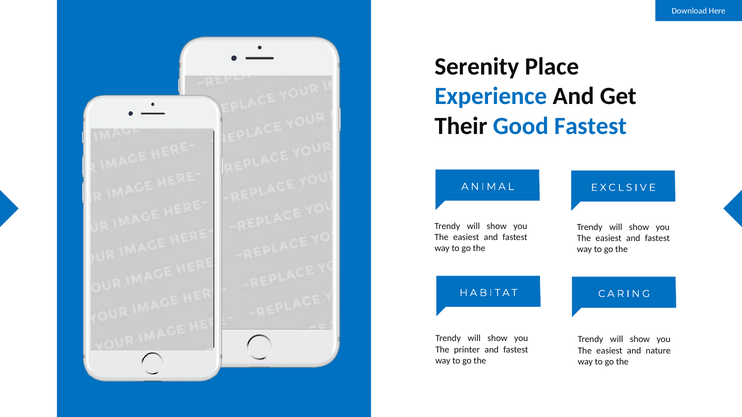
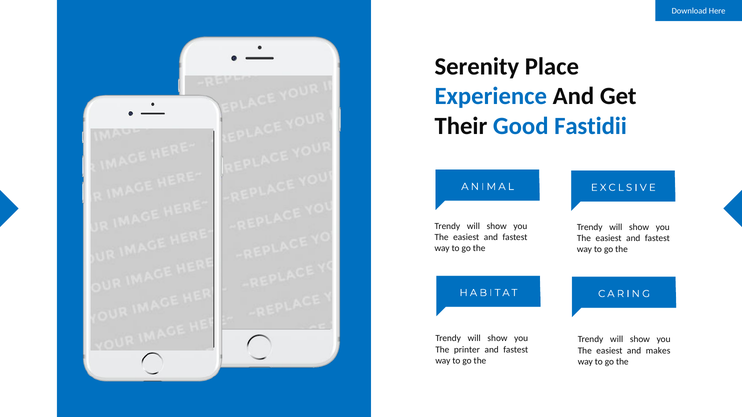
Good Fastest: Fastest -> Fastidii
nature: nature -> makes
